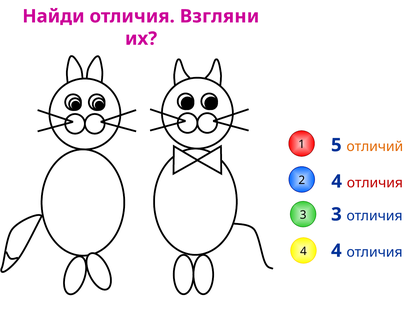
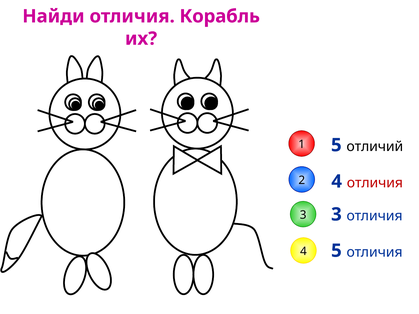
Взгляни: Взгляни -> Корабль
отличий colour: orange -> black
4 4: 4 -> 5
